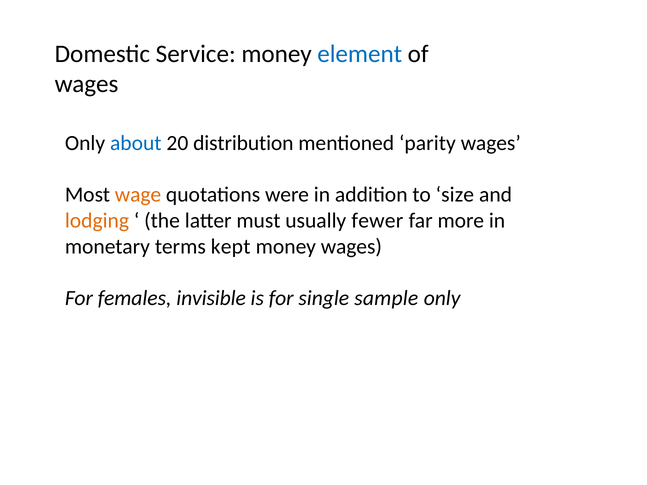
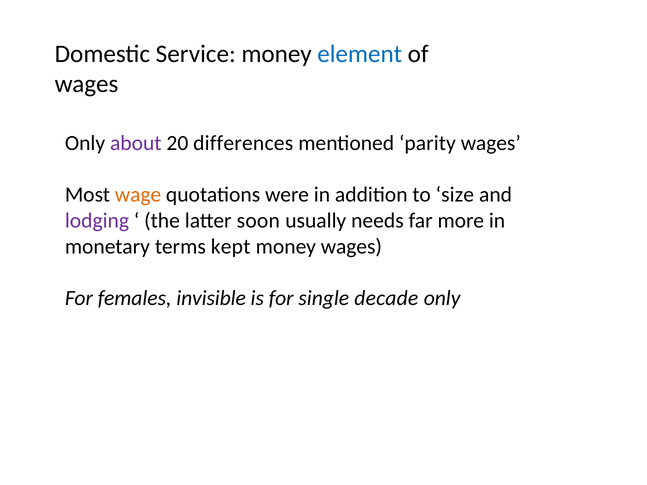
about colour: blue -> purple
distribution: distribution -> differences
lodging colour: orange -> purple
must: must -> soon
fewer: fewer -> needs
sample: sample -> decade
